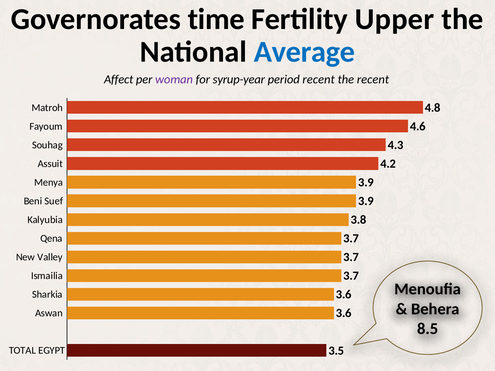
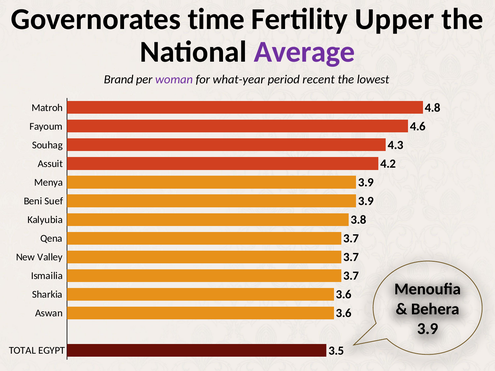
Average colour: blue -> purple
Affect: Affect -> Brand
syrup-year: syrup-year -> what-year
the recent: recent -> lowest
8.5 at (428, 329): 8.5 -> 3.9
